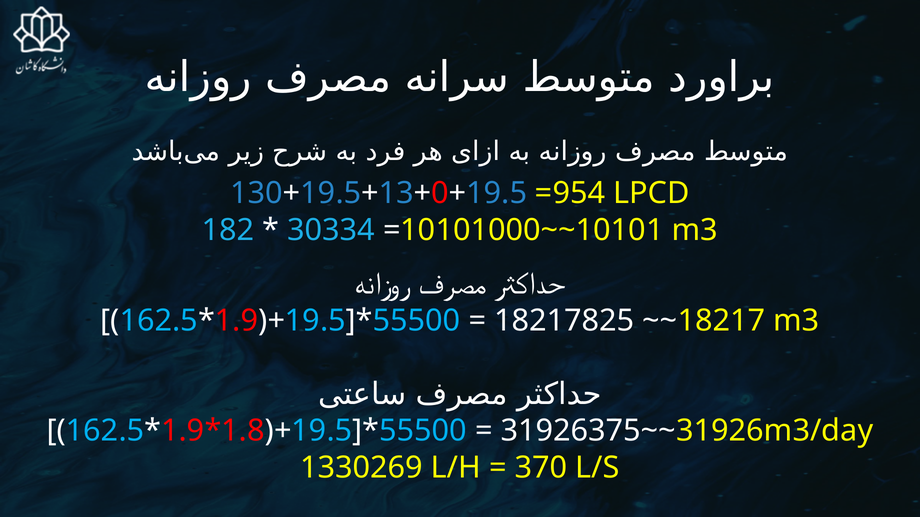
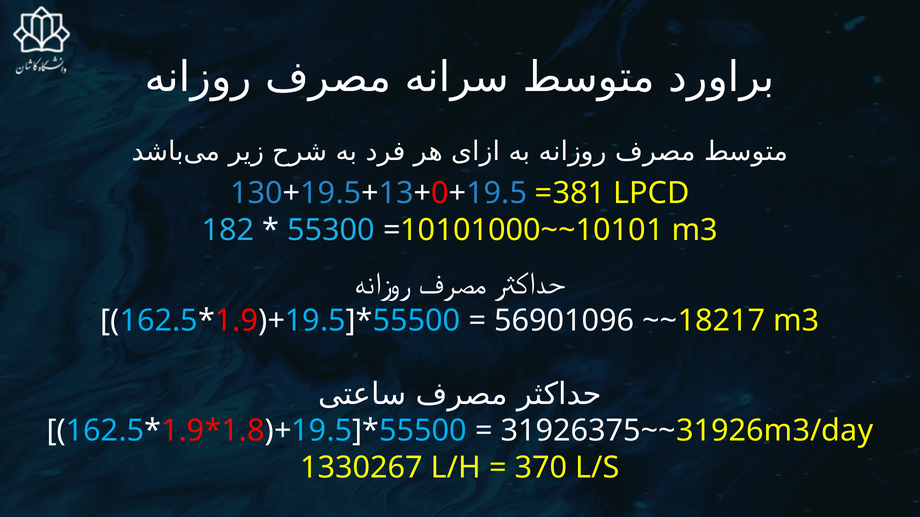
=954: =954 -> =381
30334: 30334 -> 55300
18217825: 18217825 -> 56901096
1330269: 1330269 -> 1330267
